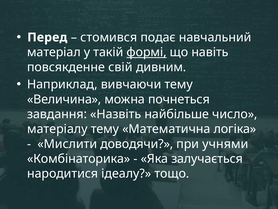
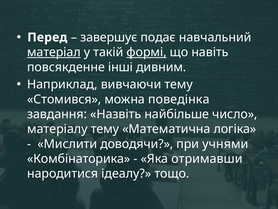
стомився: стомився -> завершує
матеріал underline: none -> present
свій: свій -> інші
Величина: Величина -> Стомився
почнеться: почнеться -> поведінка
залучається: залучається -> отримавши
